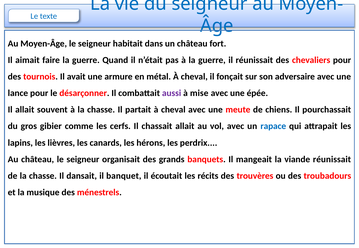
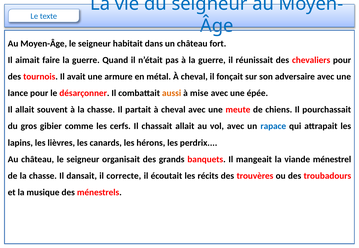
aussi colour: purple -> orange
viande réunissait: réunissait -> ménestrel
banquet: banquet -> correcte
